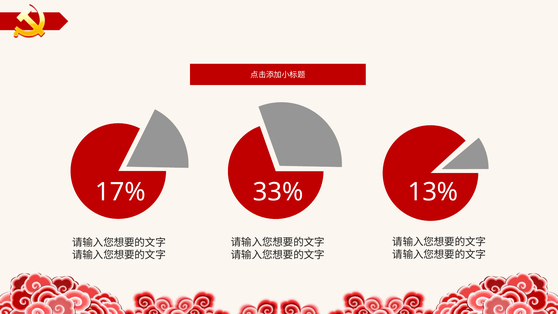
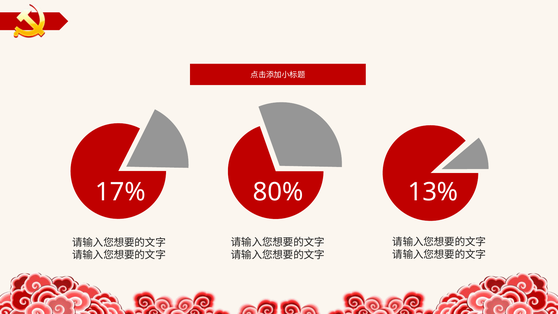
33%: 33% -> 80%
